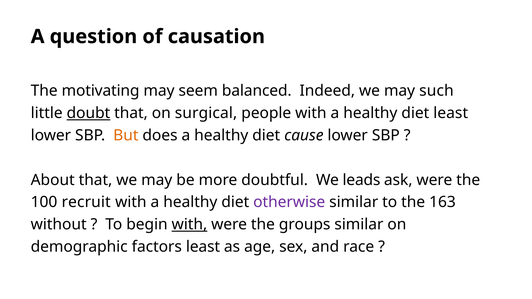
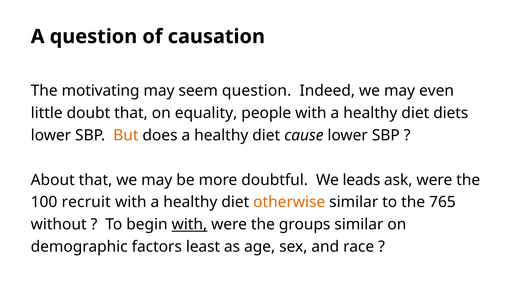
seem balanced: balanced -> question
such: such -> even
doubt underline: present -> none
surgical: surgical -> equality
diet least: least -> diets
otherwise colour: purple -> orange
163: 163 -> 765
